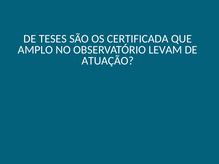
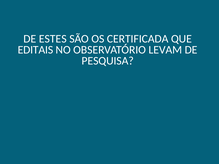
TESES: TESES -> ESTES
AMPLO: AMPLO -> EDITAIS
ATUAÇÃO: ATUAÇÃO -> PESQUISA
